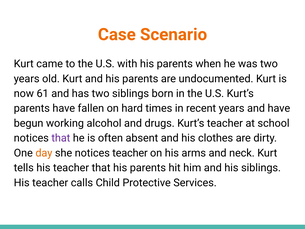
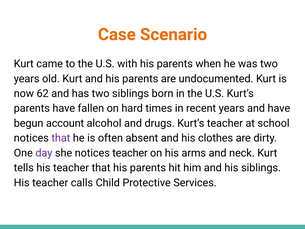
61: 61 -> 62
working: working -> account
day colour: orange -> purple
